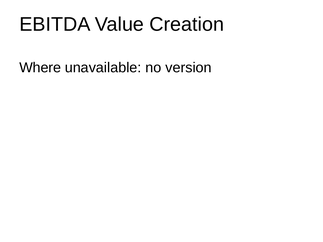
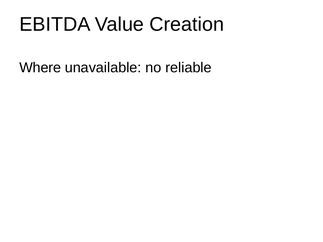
version: version -> reliable
